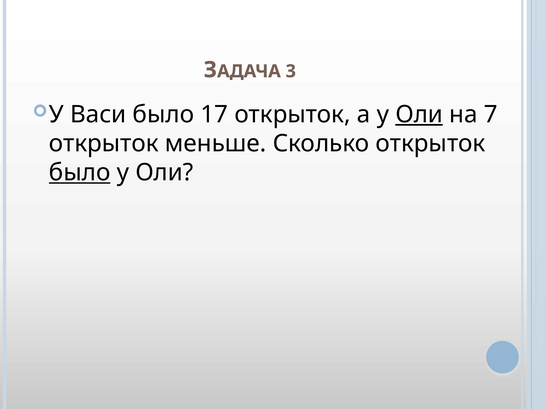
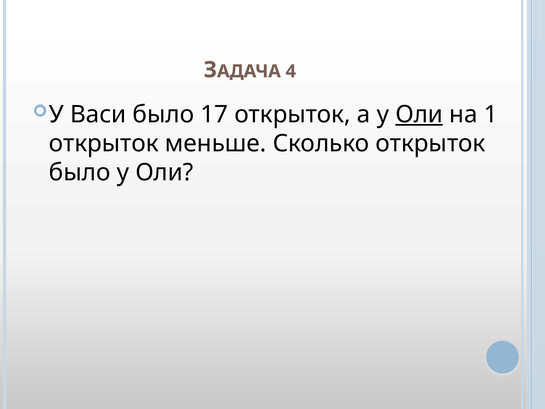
3: 3 -> 4
7: 7 -> 1
было at (80, 172) underline: present -> none
